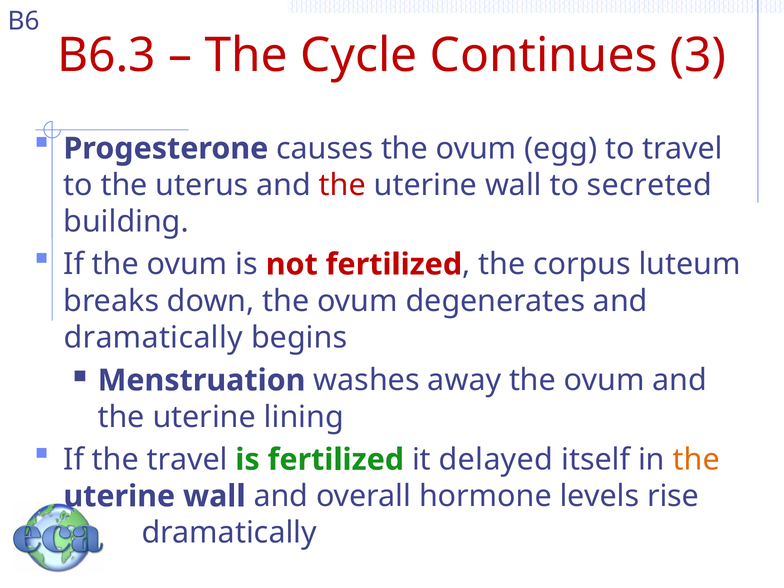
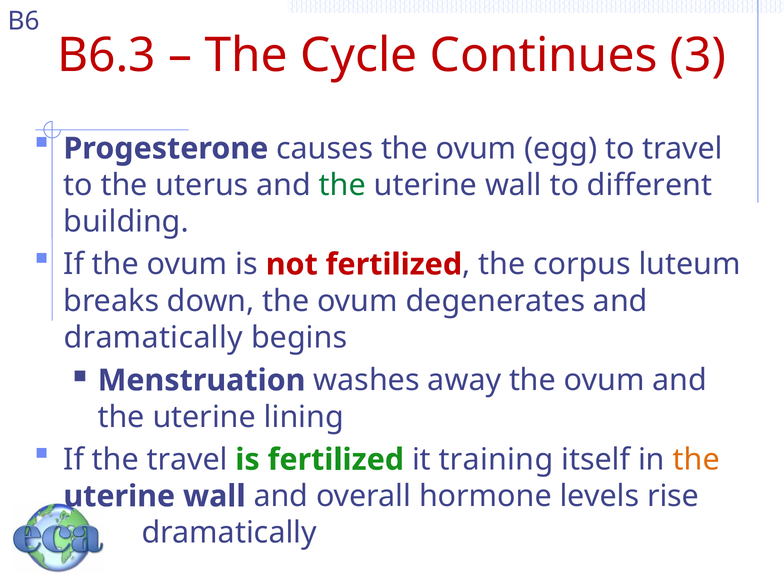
the at (342, 185) colour: red -> green
secreted: secreted -> different
delayed: delayed -> training
